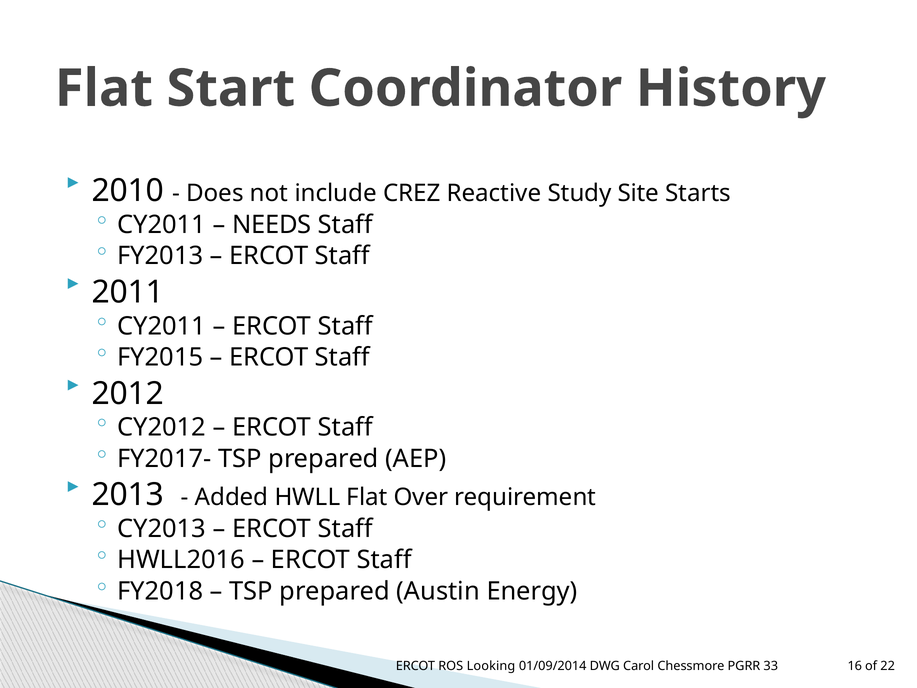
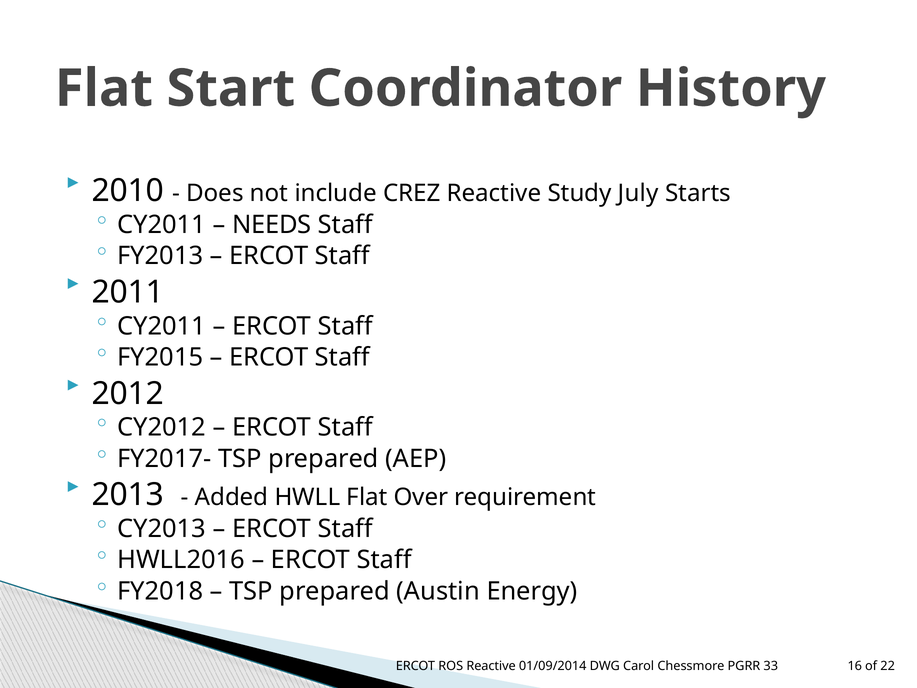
Site: Site -> July
ROS Looking: Looking -> Reactive
